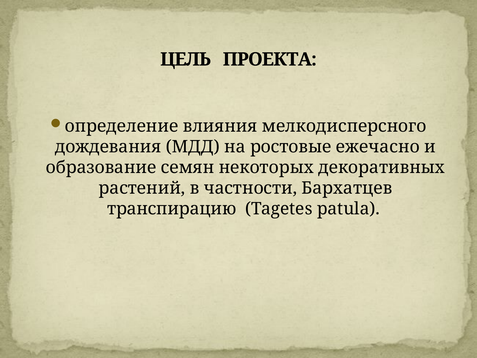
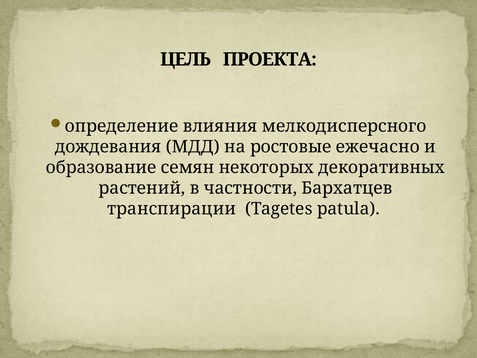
транспирацию: транспирацию -> транспирации
